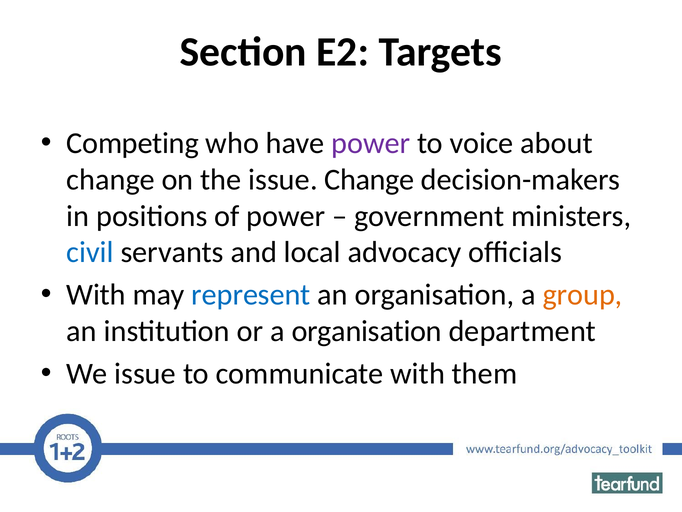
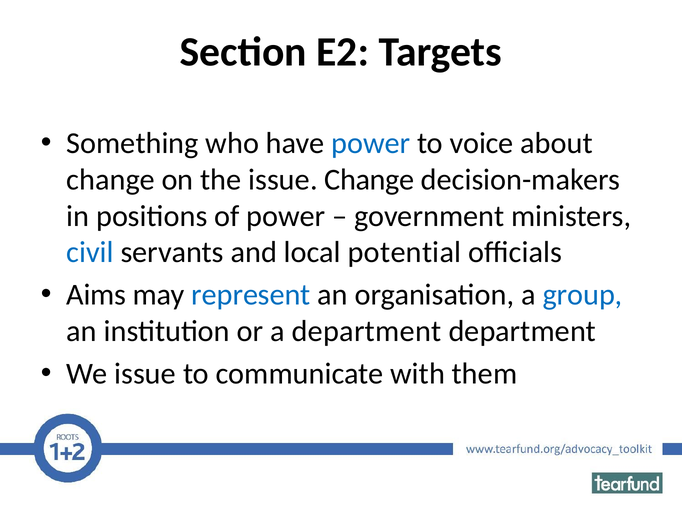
Competing: Competing -> Something
power at (371, 143) colour: purple -> blue
advocacy: advocacy -> potential
With at (96, 295): With -> Aims
group colour: orange -> blue
a organisation: organisation -> department
